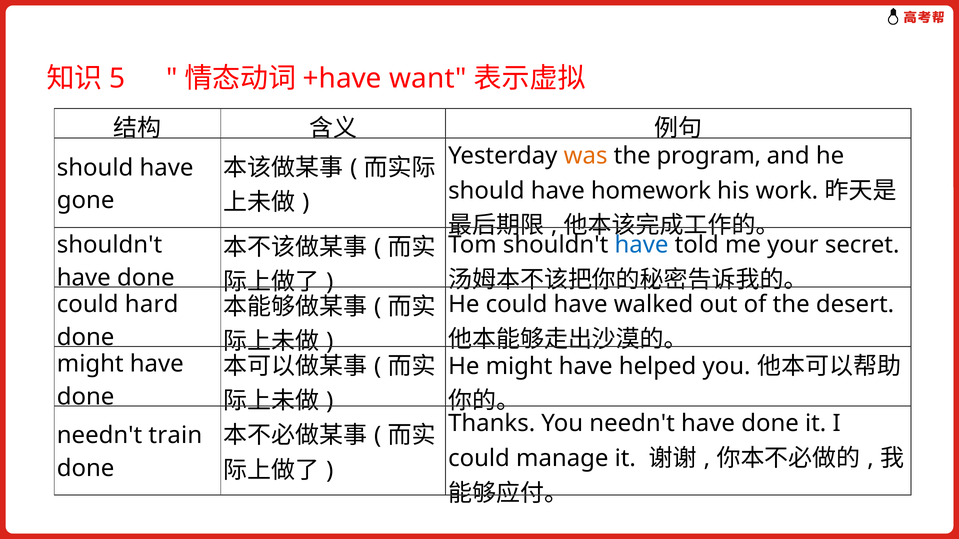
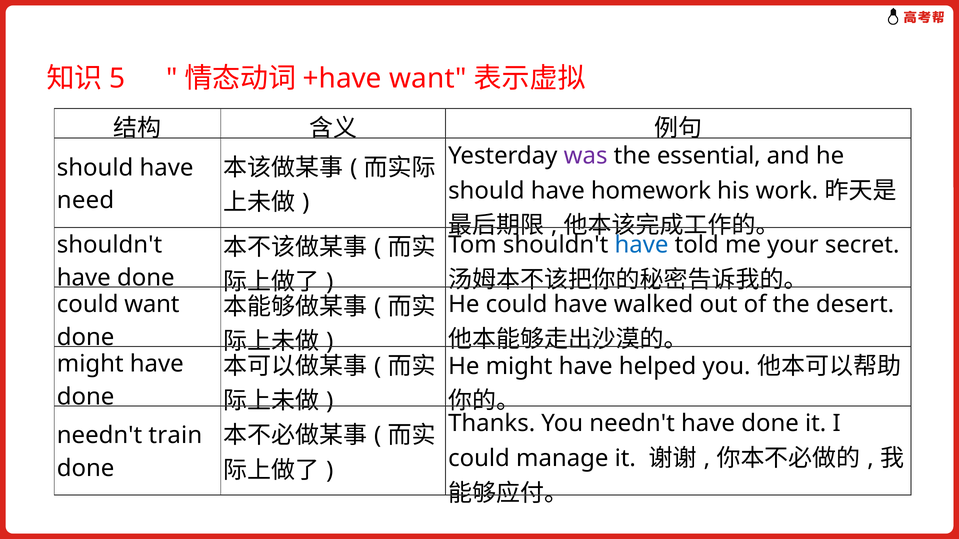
was colour: orange -> purple
program: program -> essential
gone: gone -> need
could hard: hard -> want
